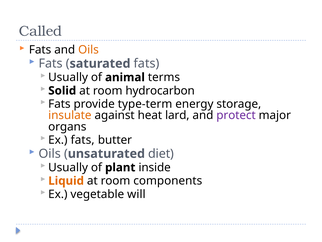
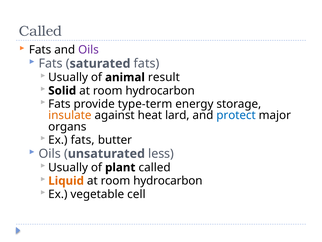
Oils at (88, 50) colour: orange -> purple
terms: terms -> result
protect colour: purple -> blue
diet: diet -> less
plant inside: inside -> called
components at (168, 180): components -> hydrocarbon
will: will -> cell
